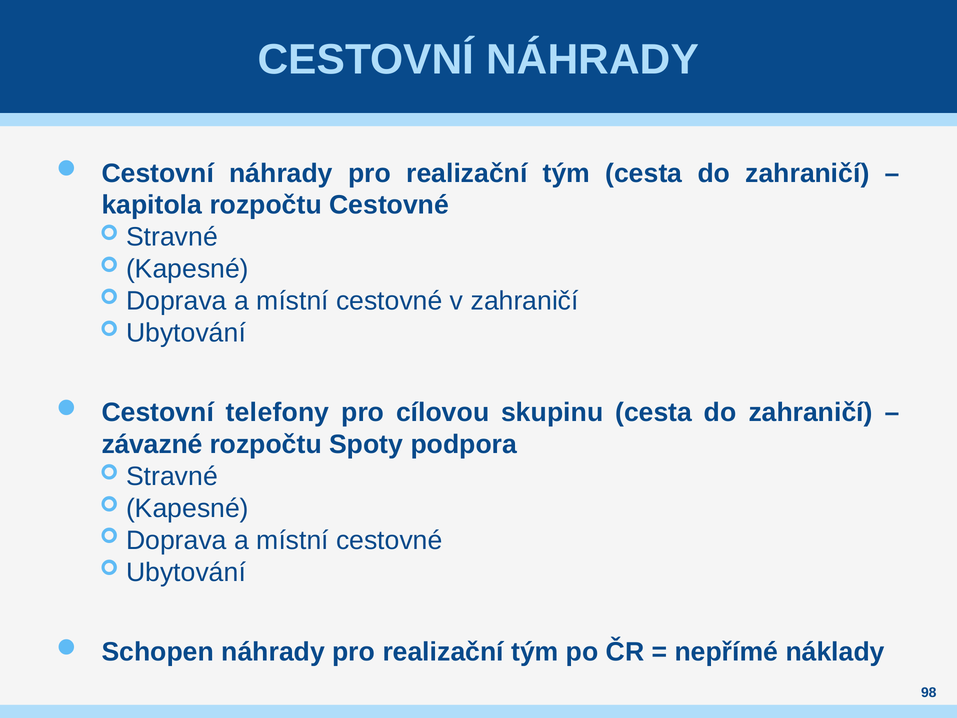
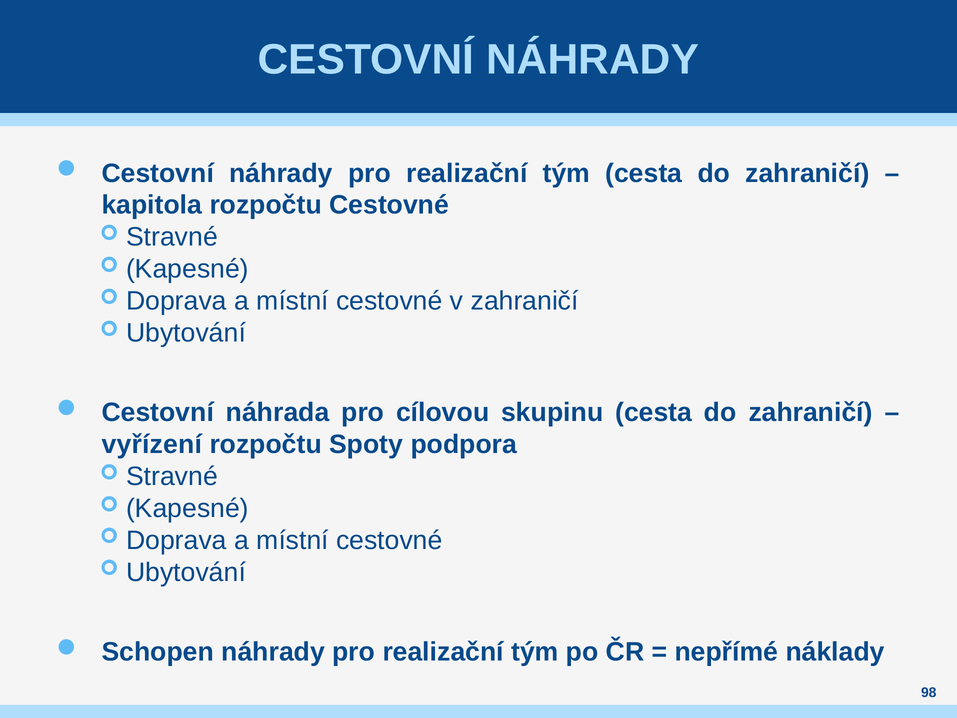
telefony: telefony -> náhrada
závazné: závazné -> vyřízení
